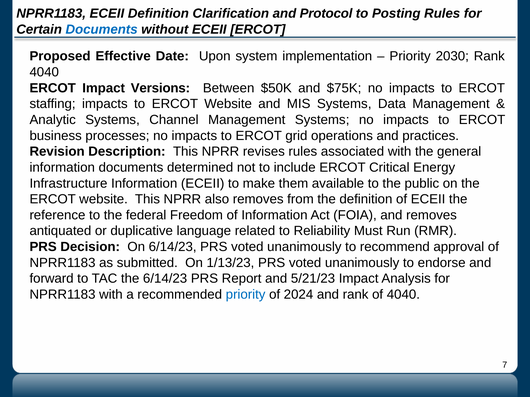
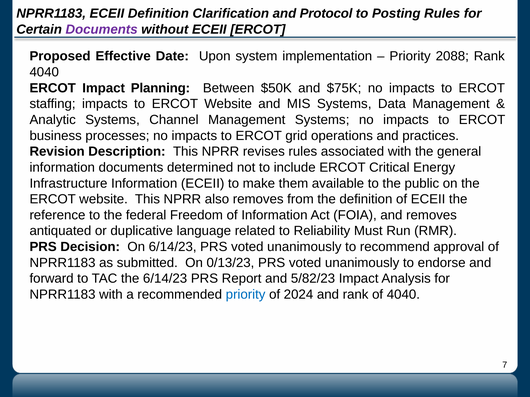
Documents at (102, 30) colour: blue -> purple
2030: 2030 -> 2088
Versions: Versions -> Planning
1/13/23: 1/13/23 -> 0/13/23
5/21/23: 5/21/23 -> 5/82/23
